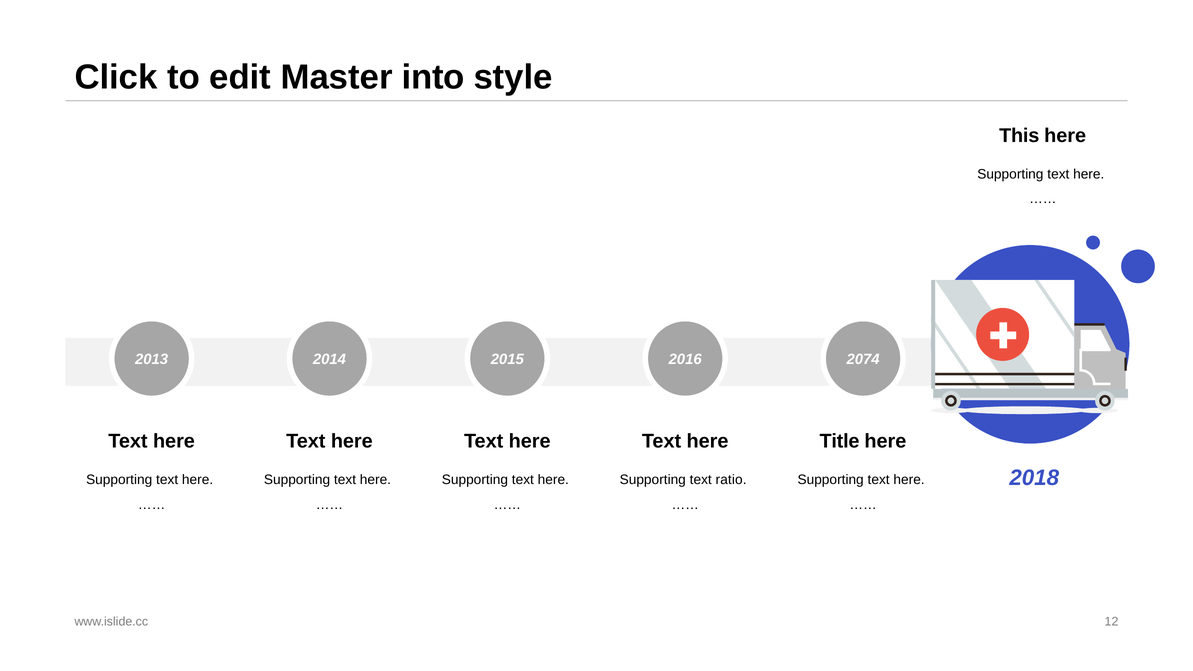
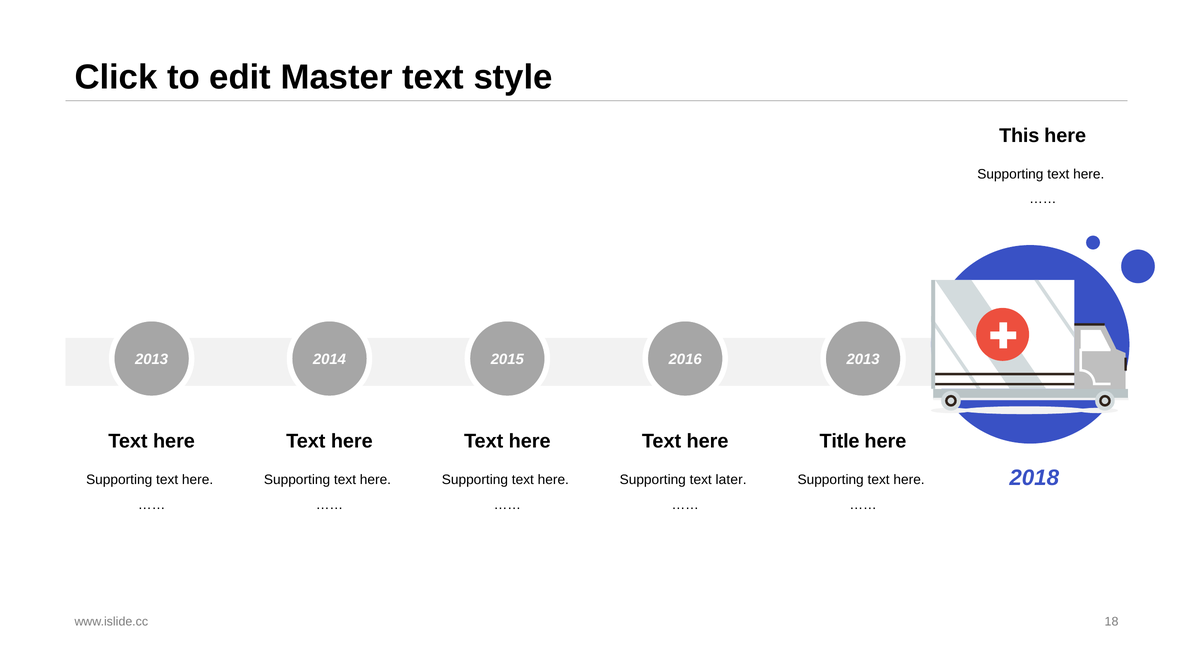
Master into: into -> text
2016 2074: 2074 -> 2013
ratio: ratio -> later
12: 12 -> 18
